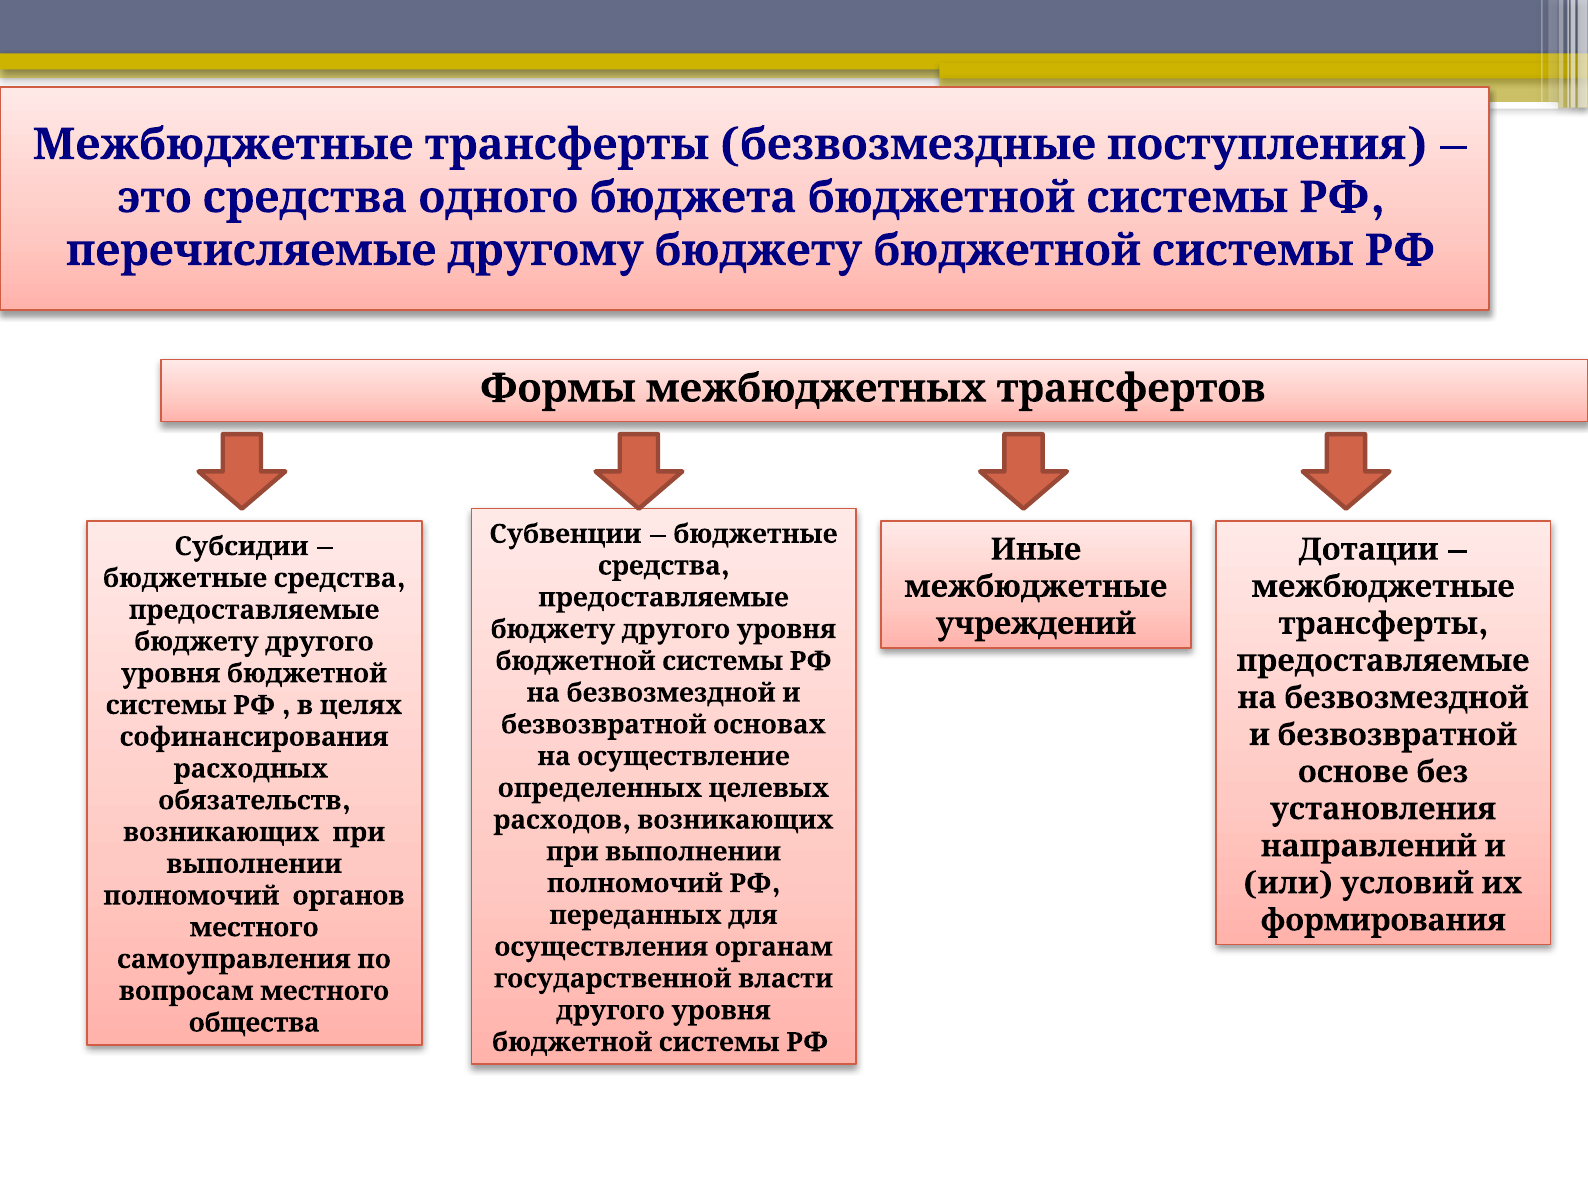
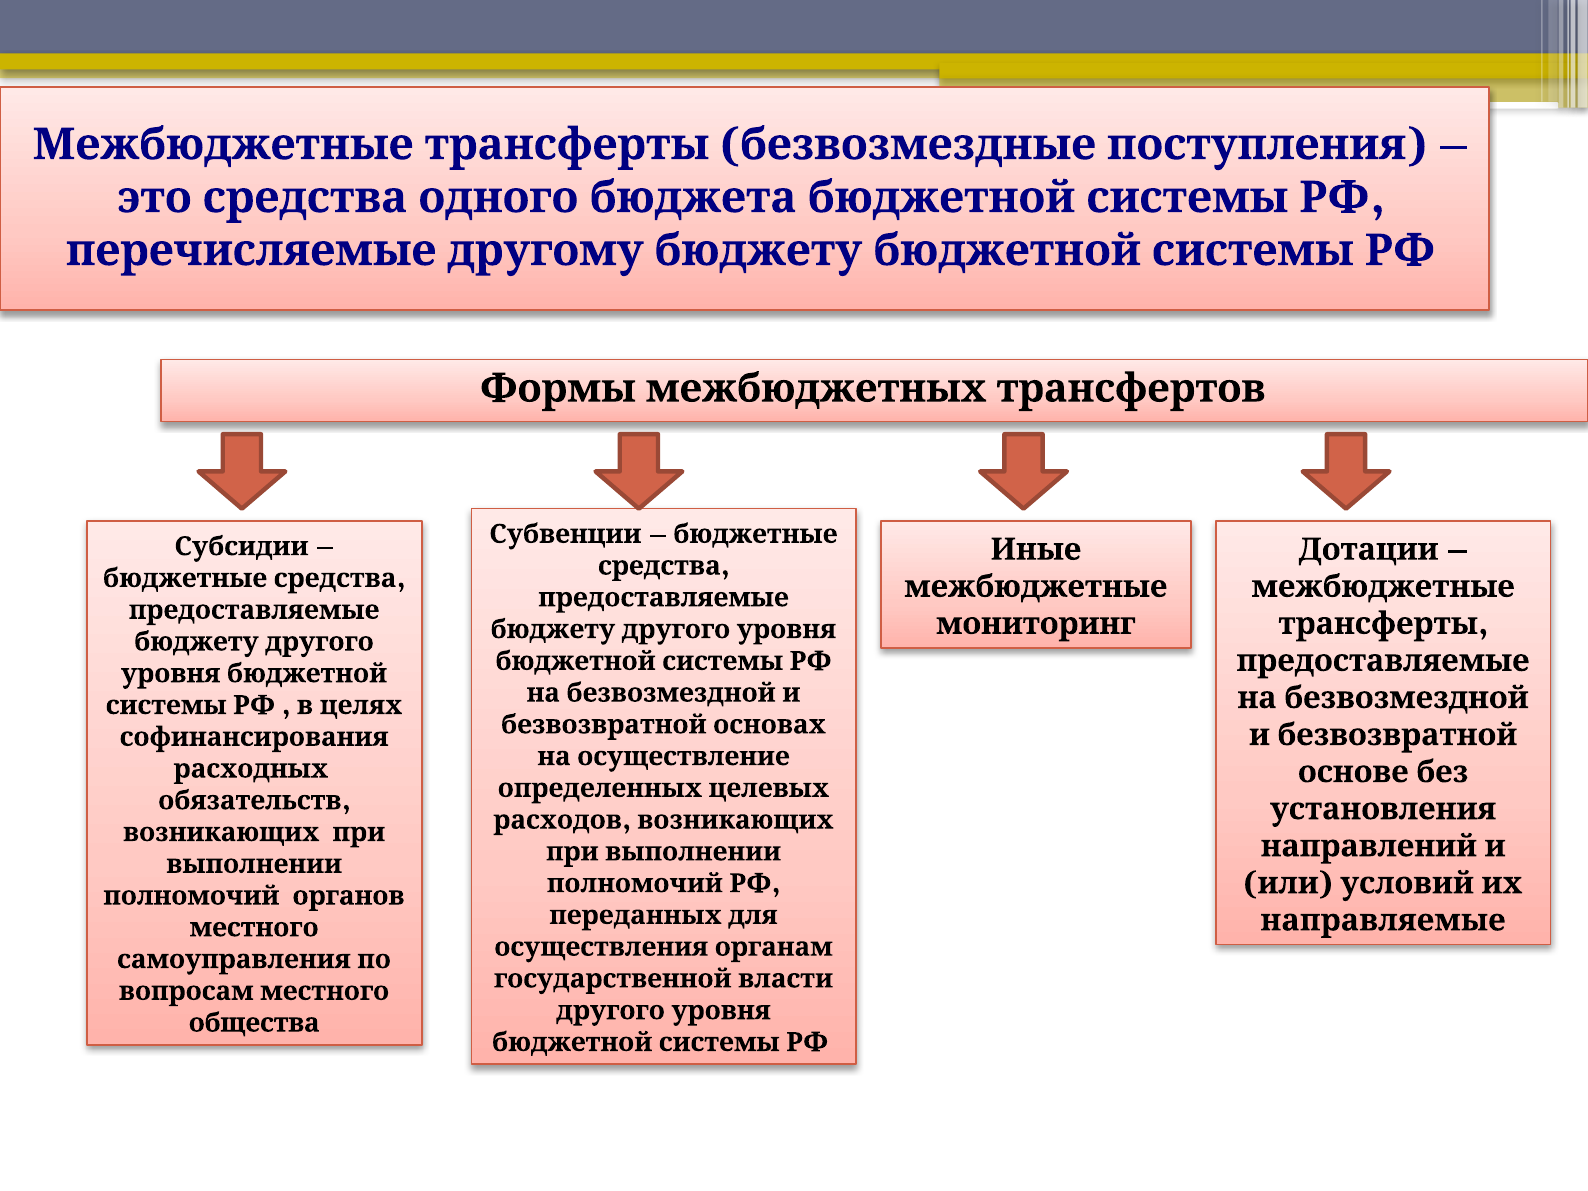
учреждений: учреждений -> мониторинг
формирования: формирования -> направляемые
